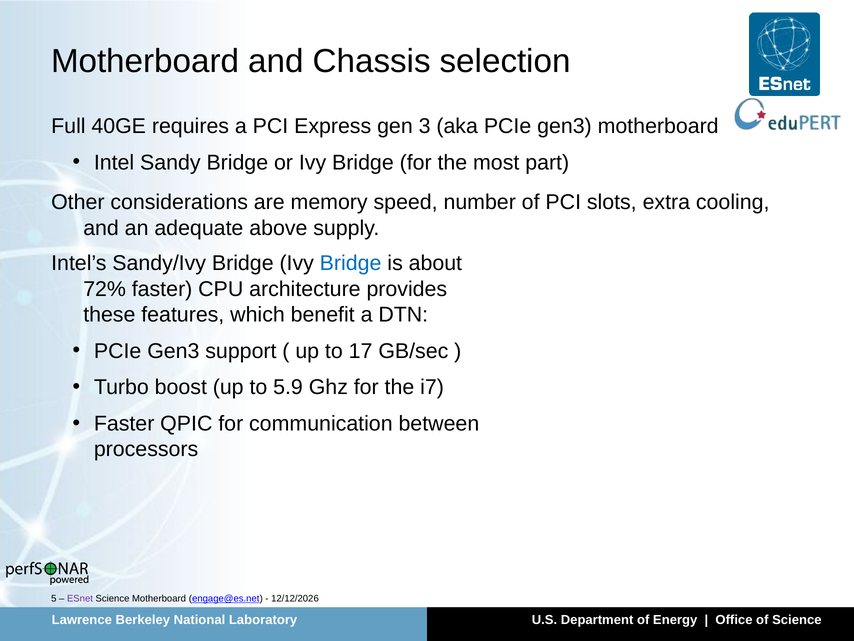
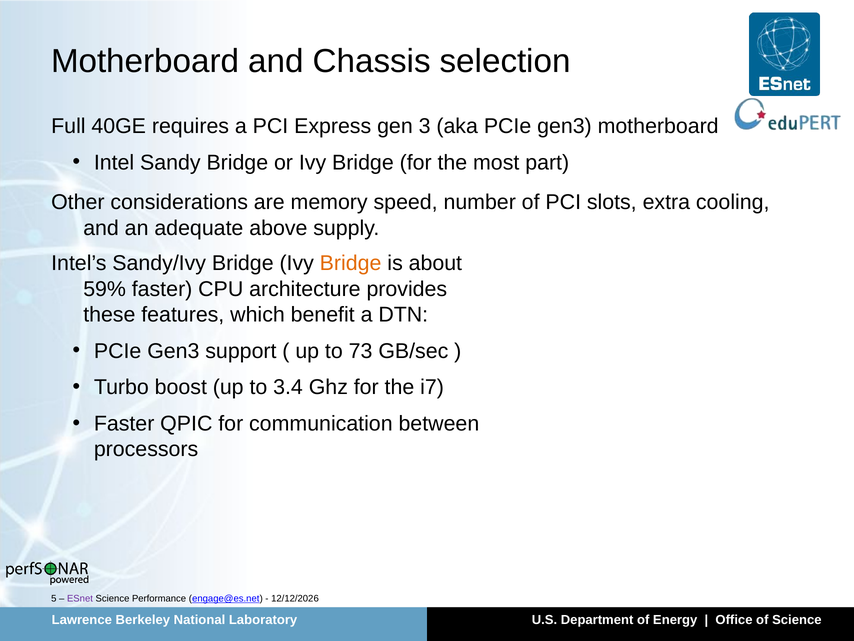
Bridge at (351, 263) colour: blue -> orange
72%: 72% -> 59%
17: 17 -> 73
5.9: 5.9 -> 3.4
Motherboard at (159, 598): Motherboard -> Performance
